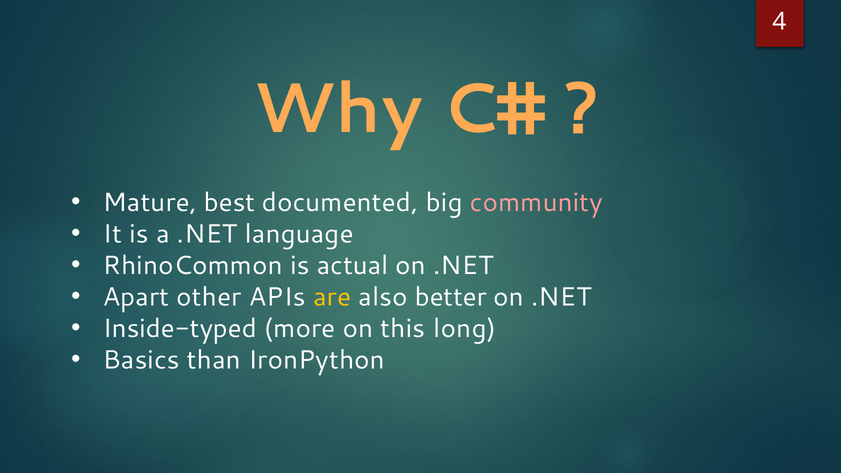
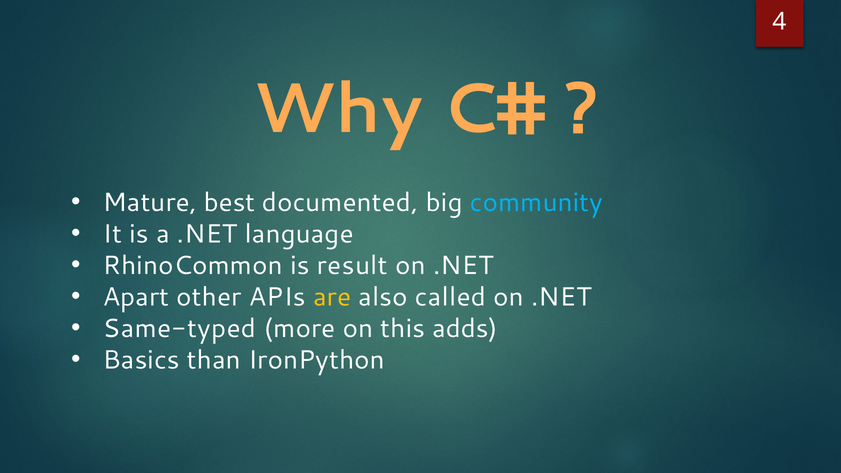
community colour: pink -> light blue
actual: actual -> result
better: better -> called
Inside-typed: Inside-typed -> Same-typed
long: long -> adds
